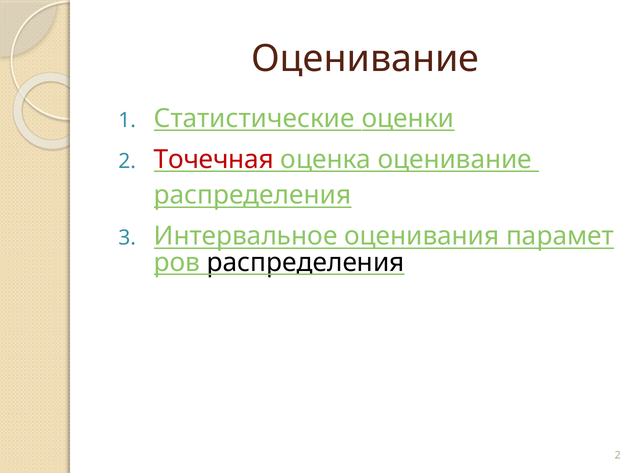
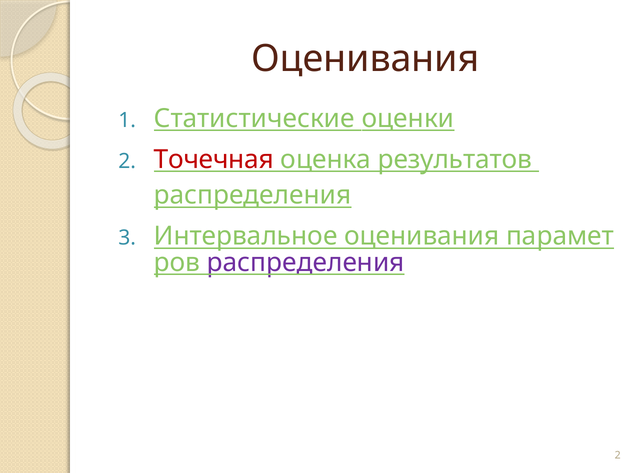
Оценивание at (365, 59): Оценивание -> Оценивания
оценка оценивание: оценивание -> результатов
распределения at (306, 263) colour: black -> purple
